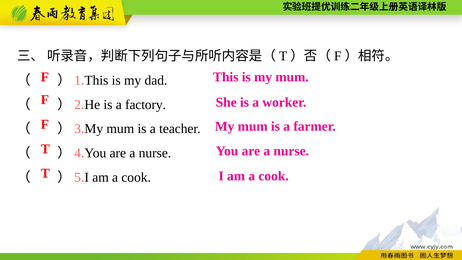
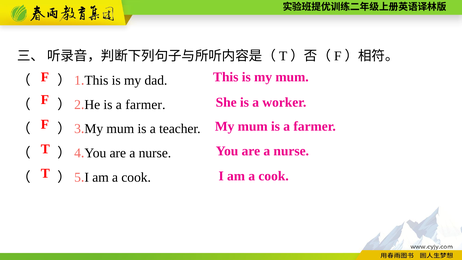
factory at (146, 105): factory -> farmer
